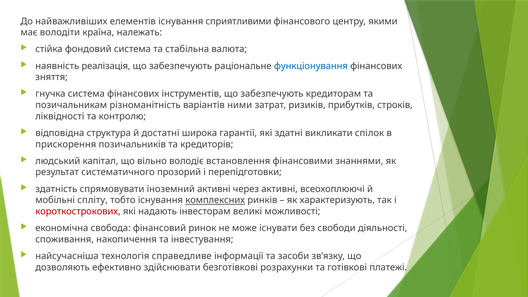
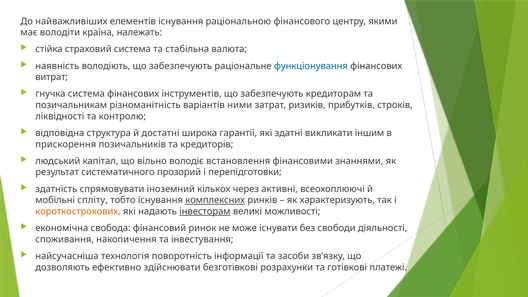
сприятливими: сприятливими -> раціональною
фондовий: фондовий -> страховий
реалізація: реалізація -> володіють
зняття: зняття -> витрат
спілок: спілок -> іншим
іноземний активні: активні -> кількох
короткострокових colour: red -> orange
інвесторам underline: none -> present
справедливе: справедливе -> поворотність
